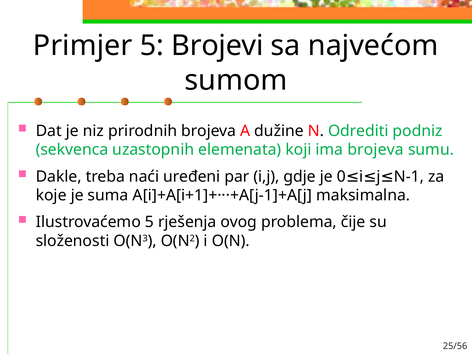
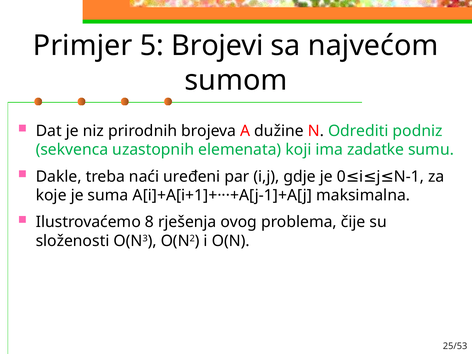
ima brojeva: brojeva -> zadatke
Ilustrovaćemo 5: 5 -> 8
25/56: 25/56 -> 25/53
